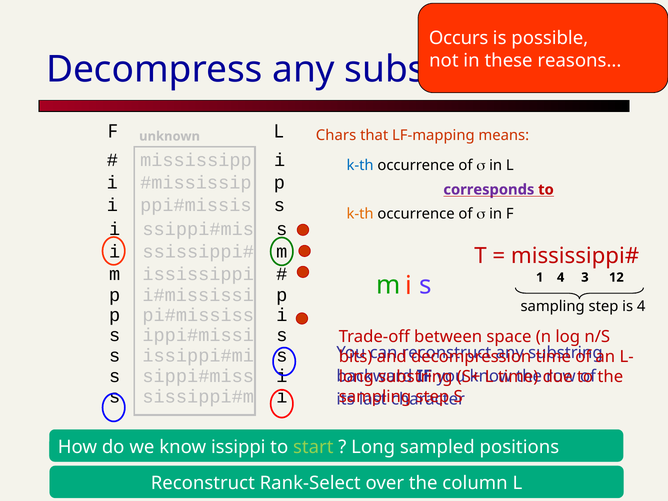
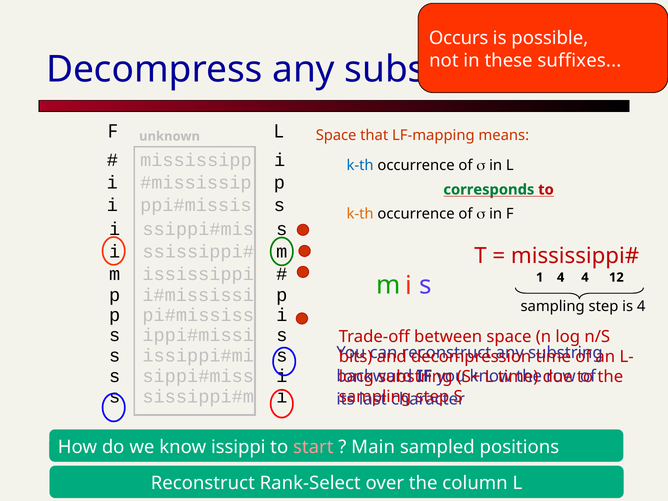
reasons: reasons -> suffixes
Chars at (336, 135): Chars -> Space
corresponds colour: purple -> green
4 3: 3 -> 4
start colour: light green -> pink
Long at (373, 447): Long -> Main
